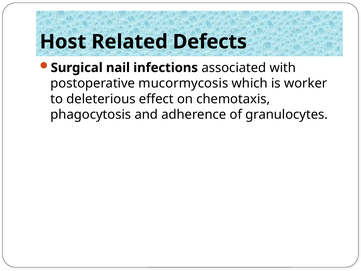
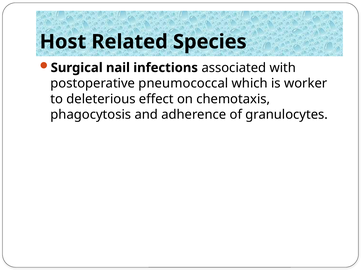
Defects: Defects -> Species
mucormycosis: mucormycosis -> pneumococcal
